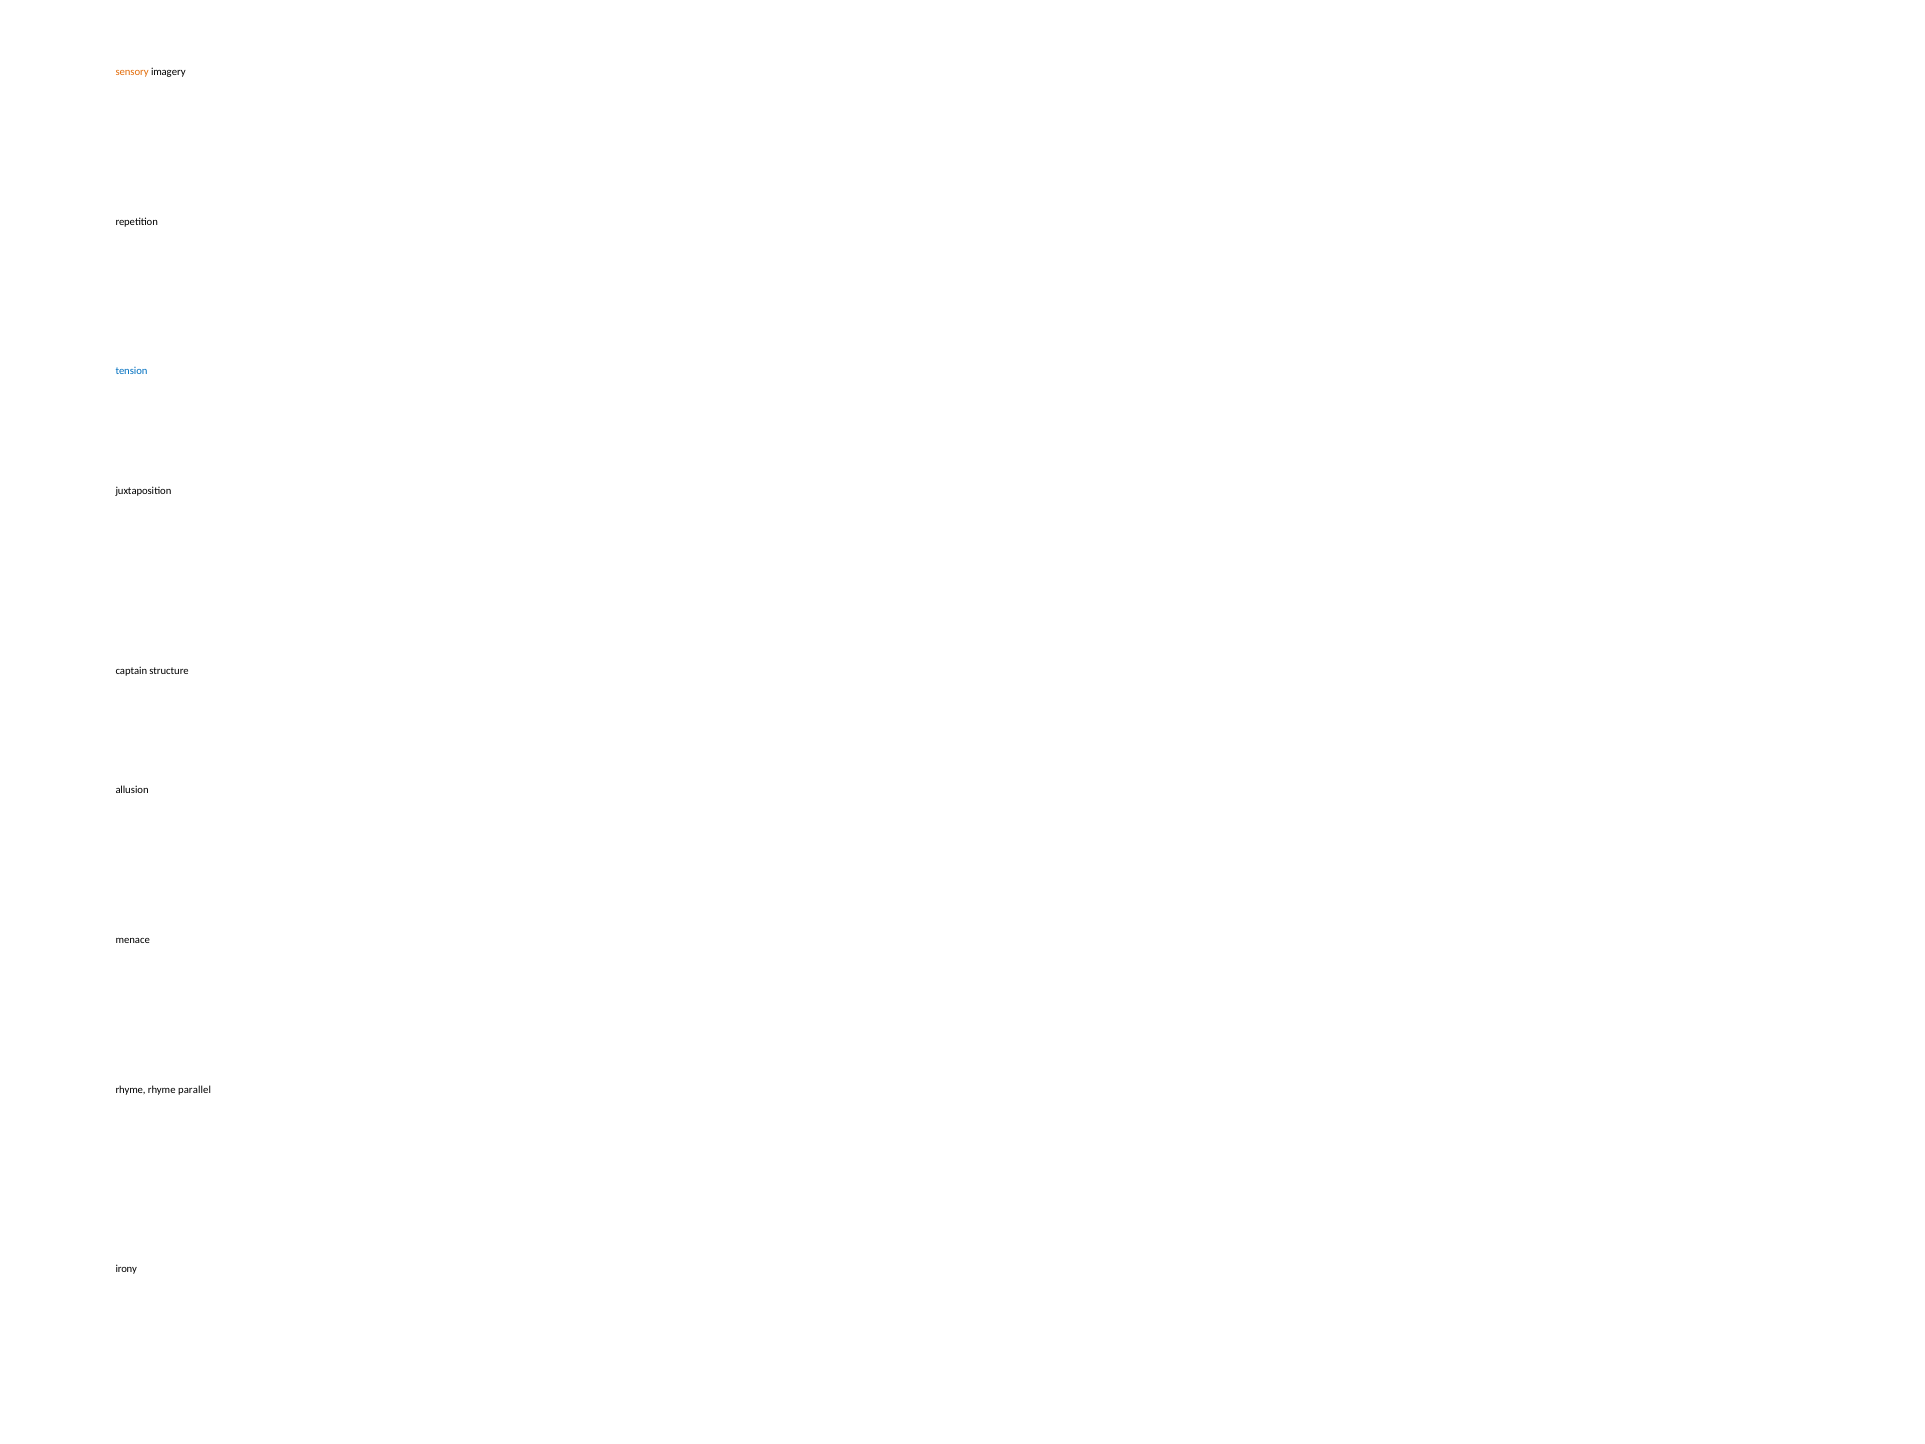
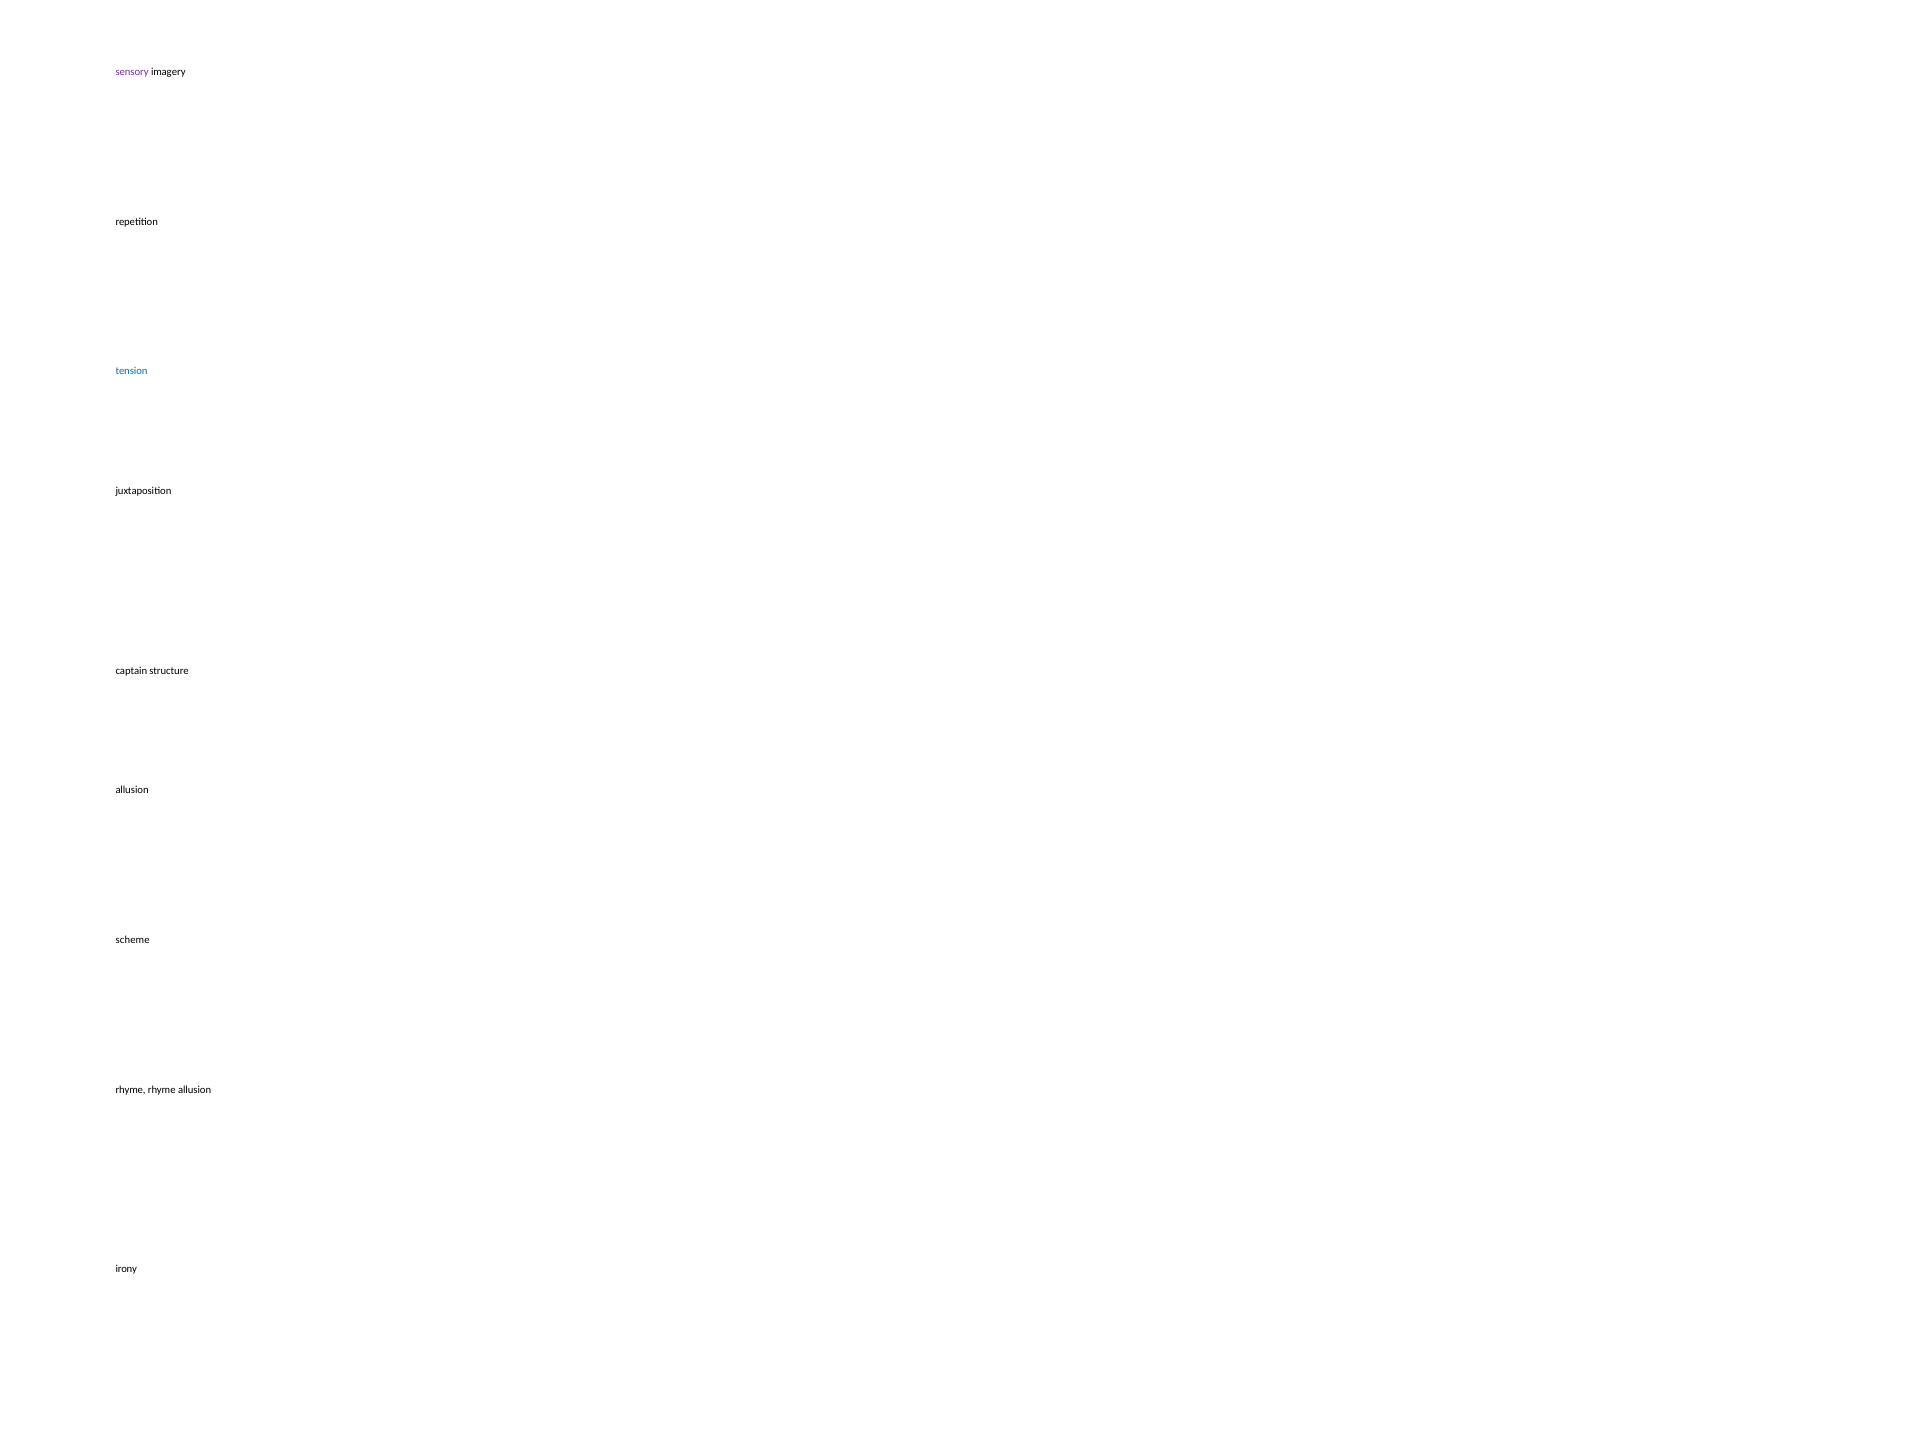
sensory colour: orange -> purple
menace: menace -> scheme
rhyme parallel: parallel -> allusion
